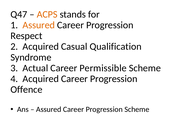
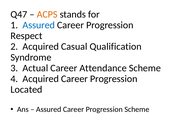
Assured at (39, 25) colour: orange -> blue
Permissible: Permissible -> Attendance
Offence: Offence -> Located
